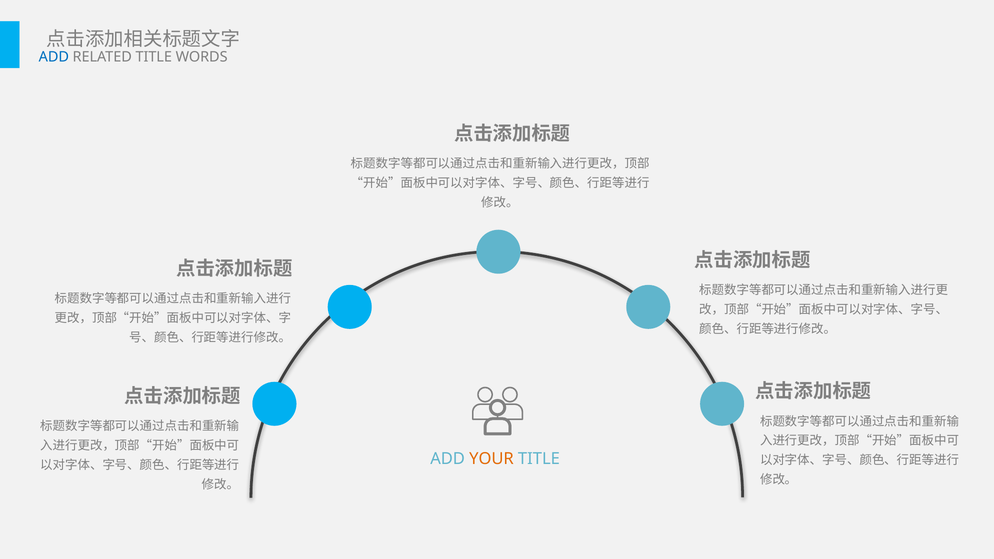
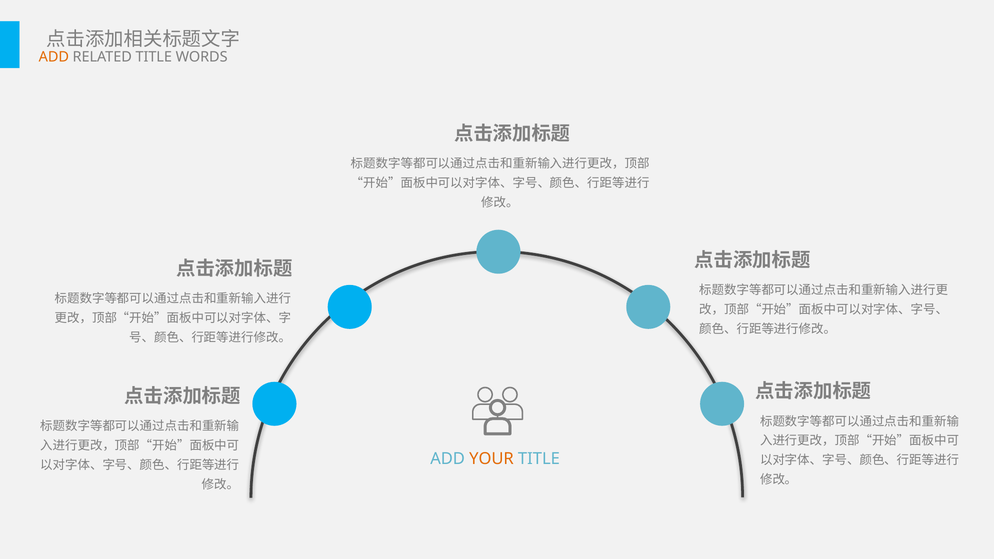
ADD at (54, 57) colour: blue -> orange
